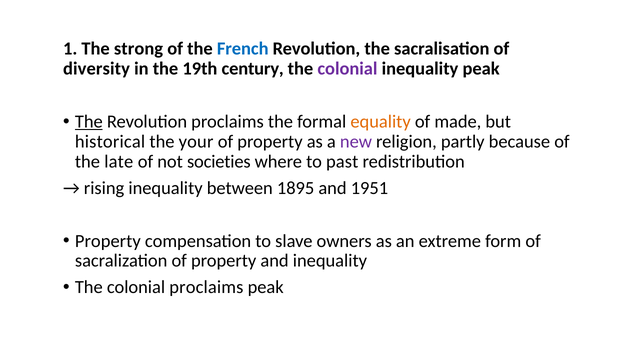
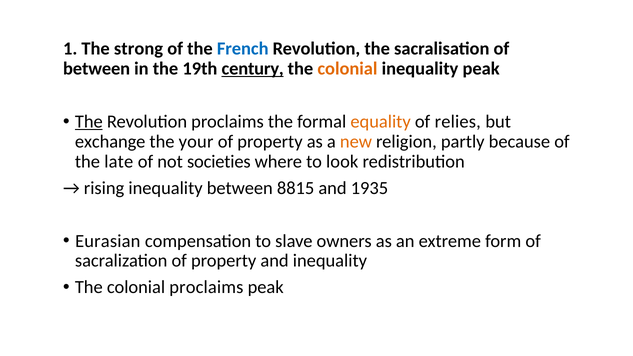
diversity at (96, 69): diversity -> between
century underline: none -> present
colonial at (347, 69) colour: purple -> orange
made: made -> relies
historical: historical -> exchange
new colour: purple -> orange
past: past -> look
1895: 1895 -> 8815
1951: 1951 -> 1935
Property at (108, 241): Property -> Eurasian
